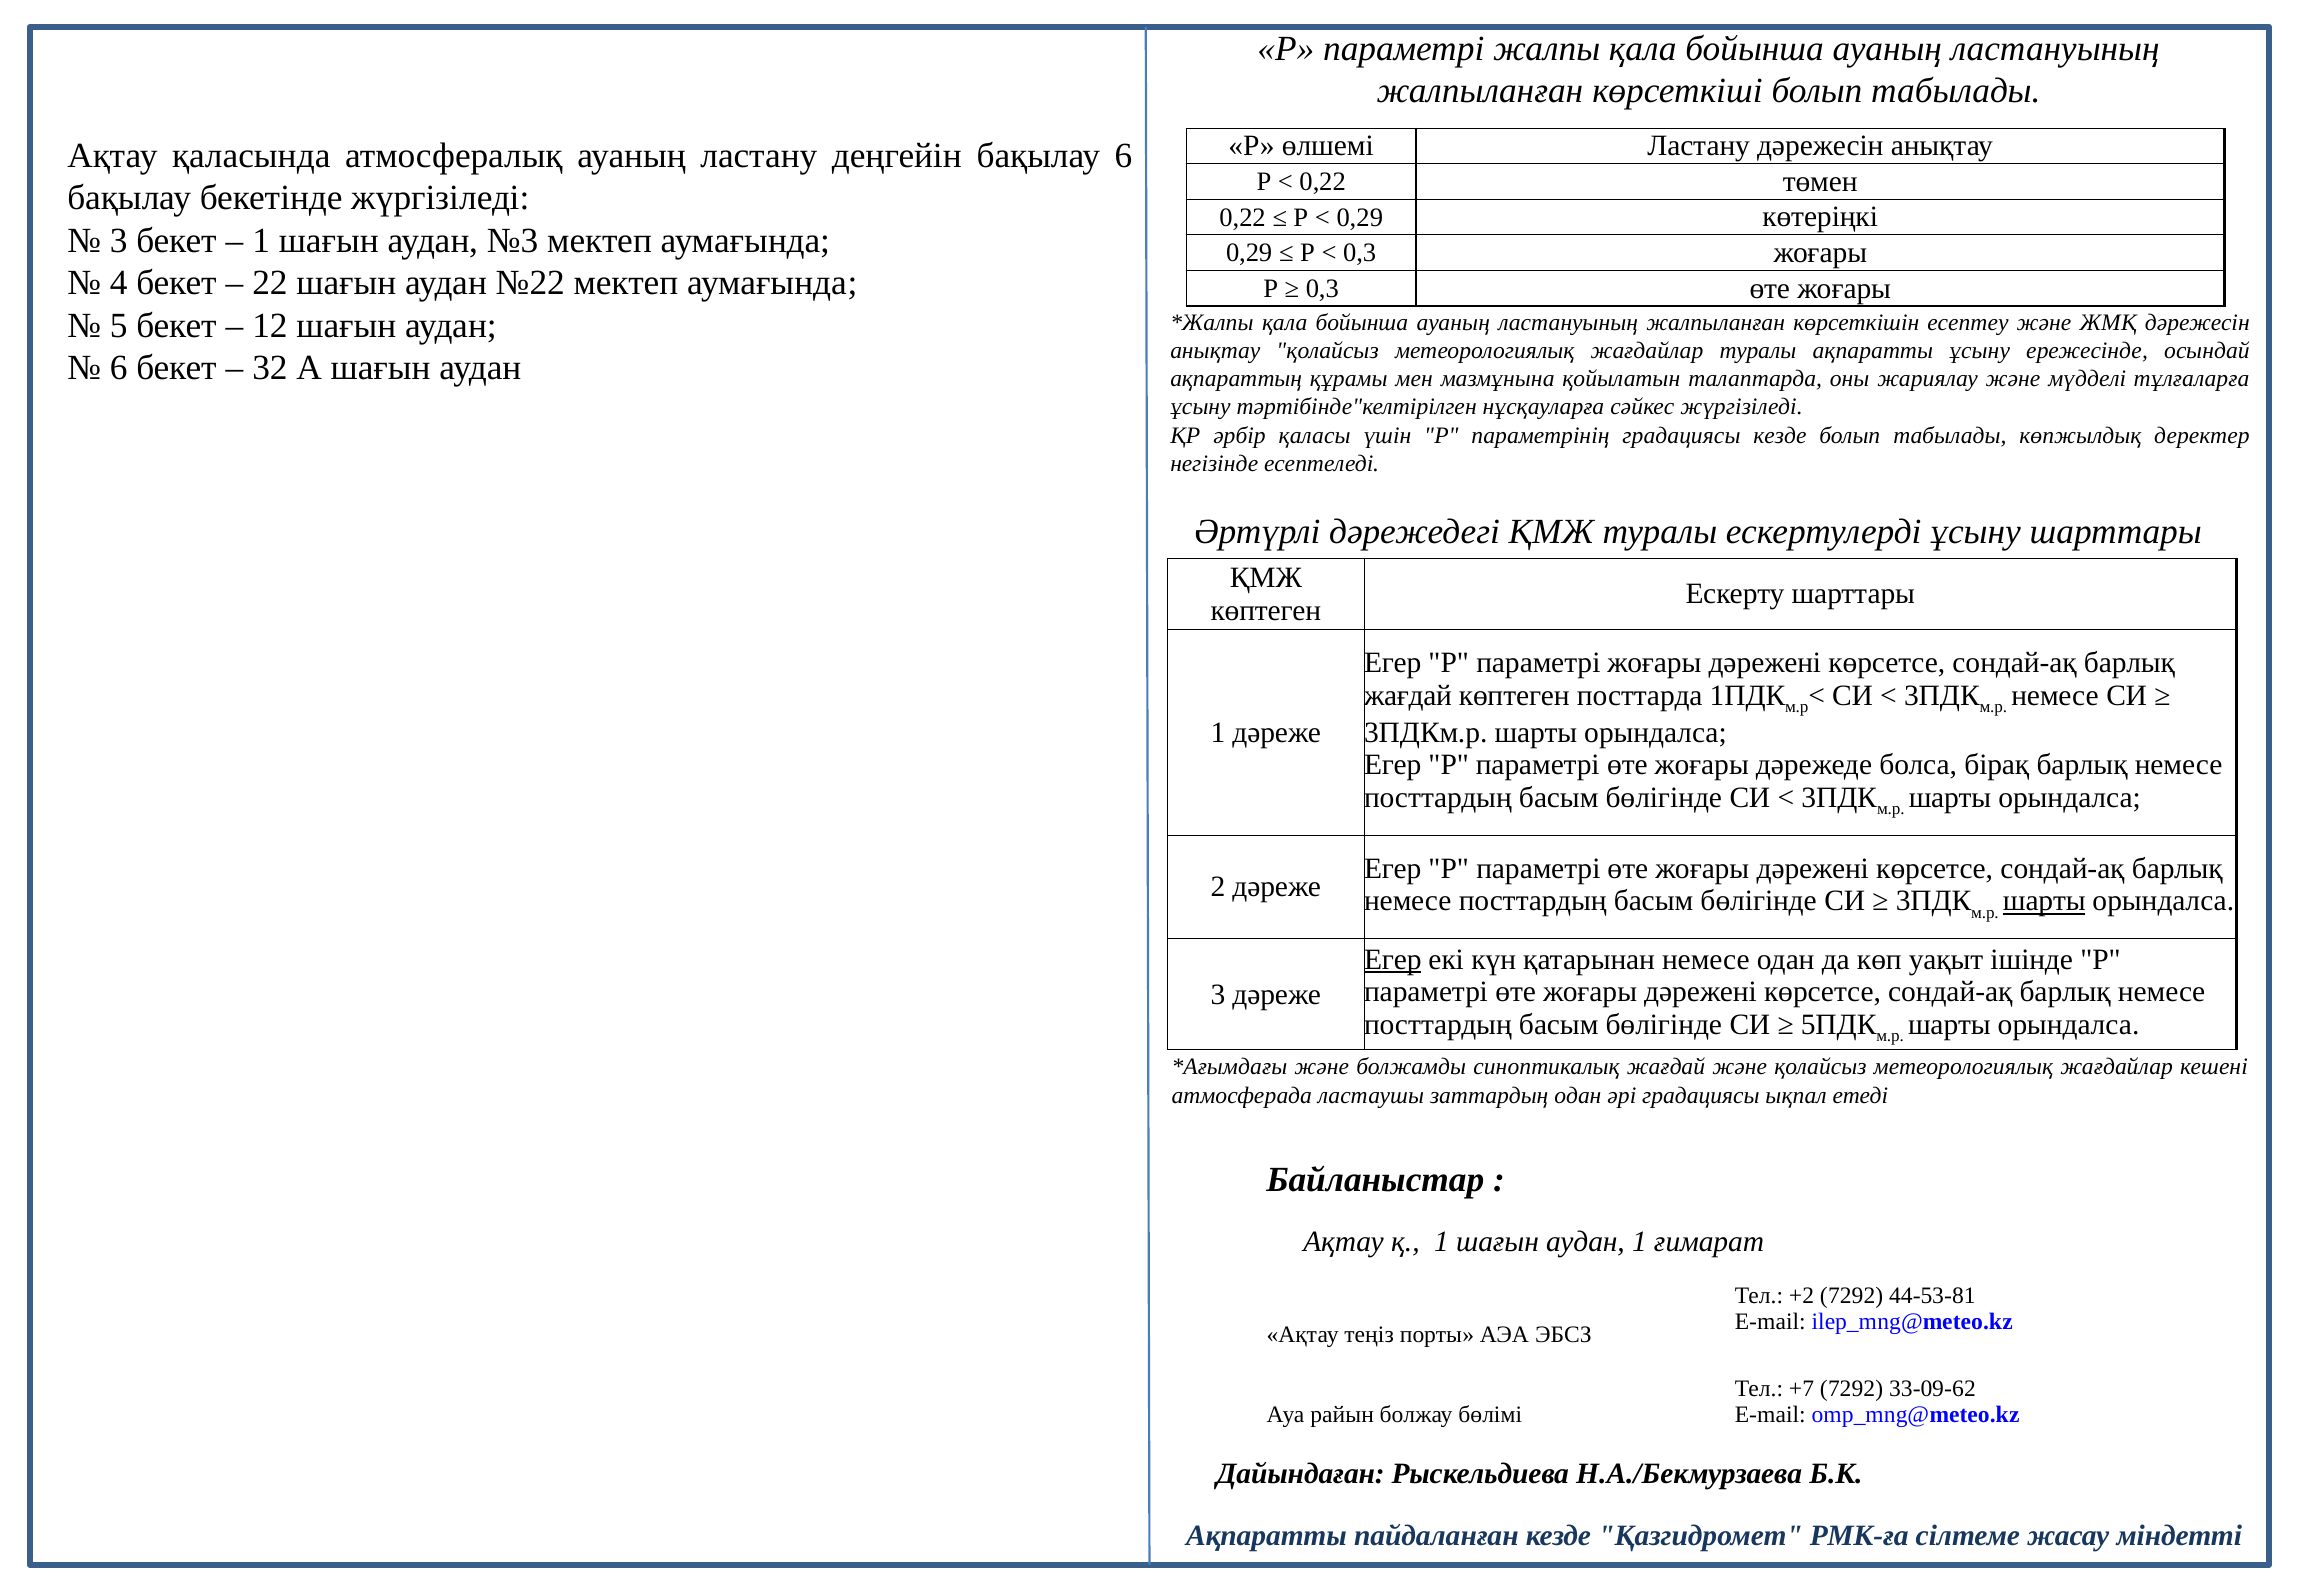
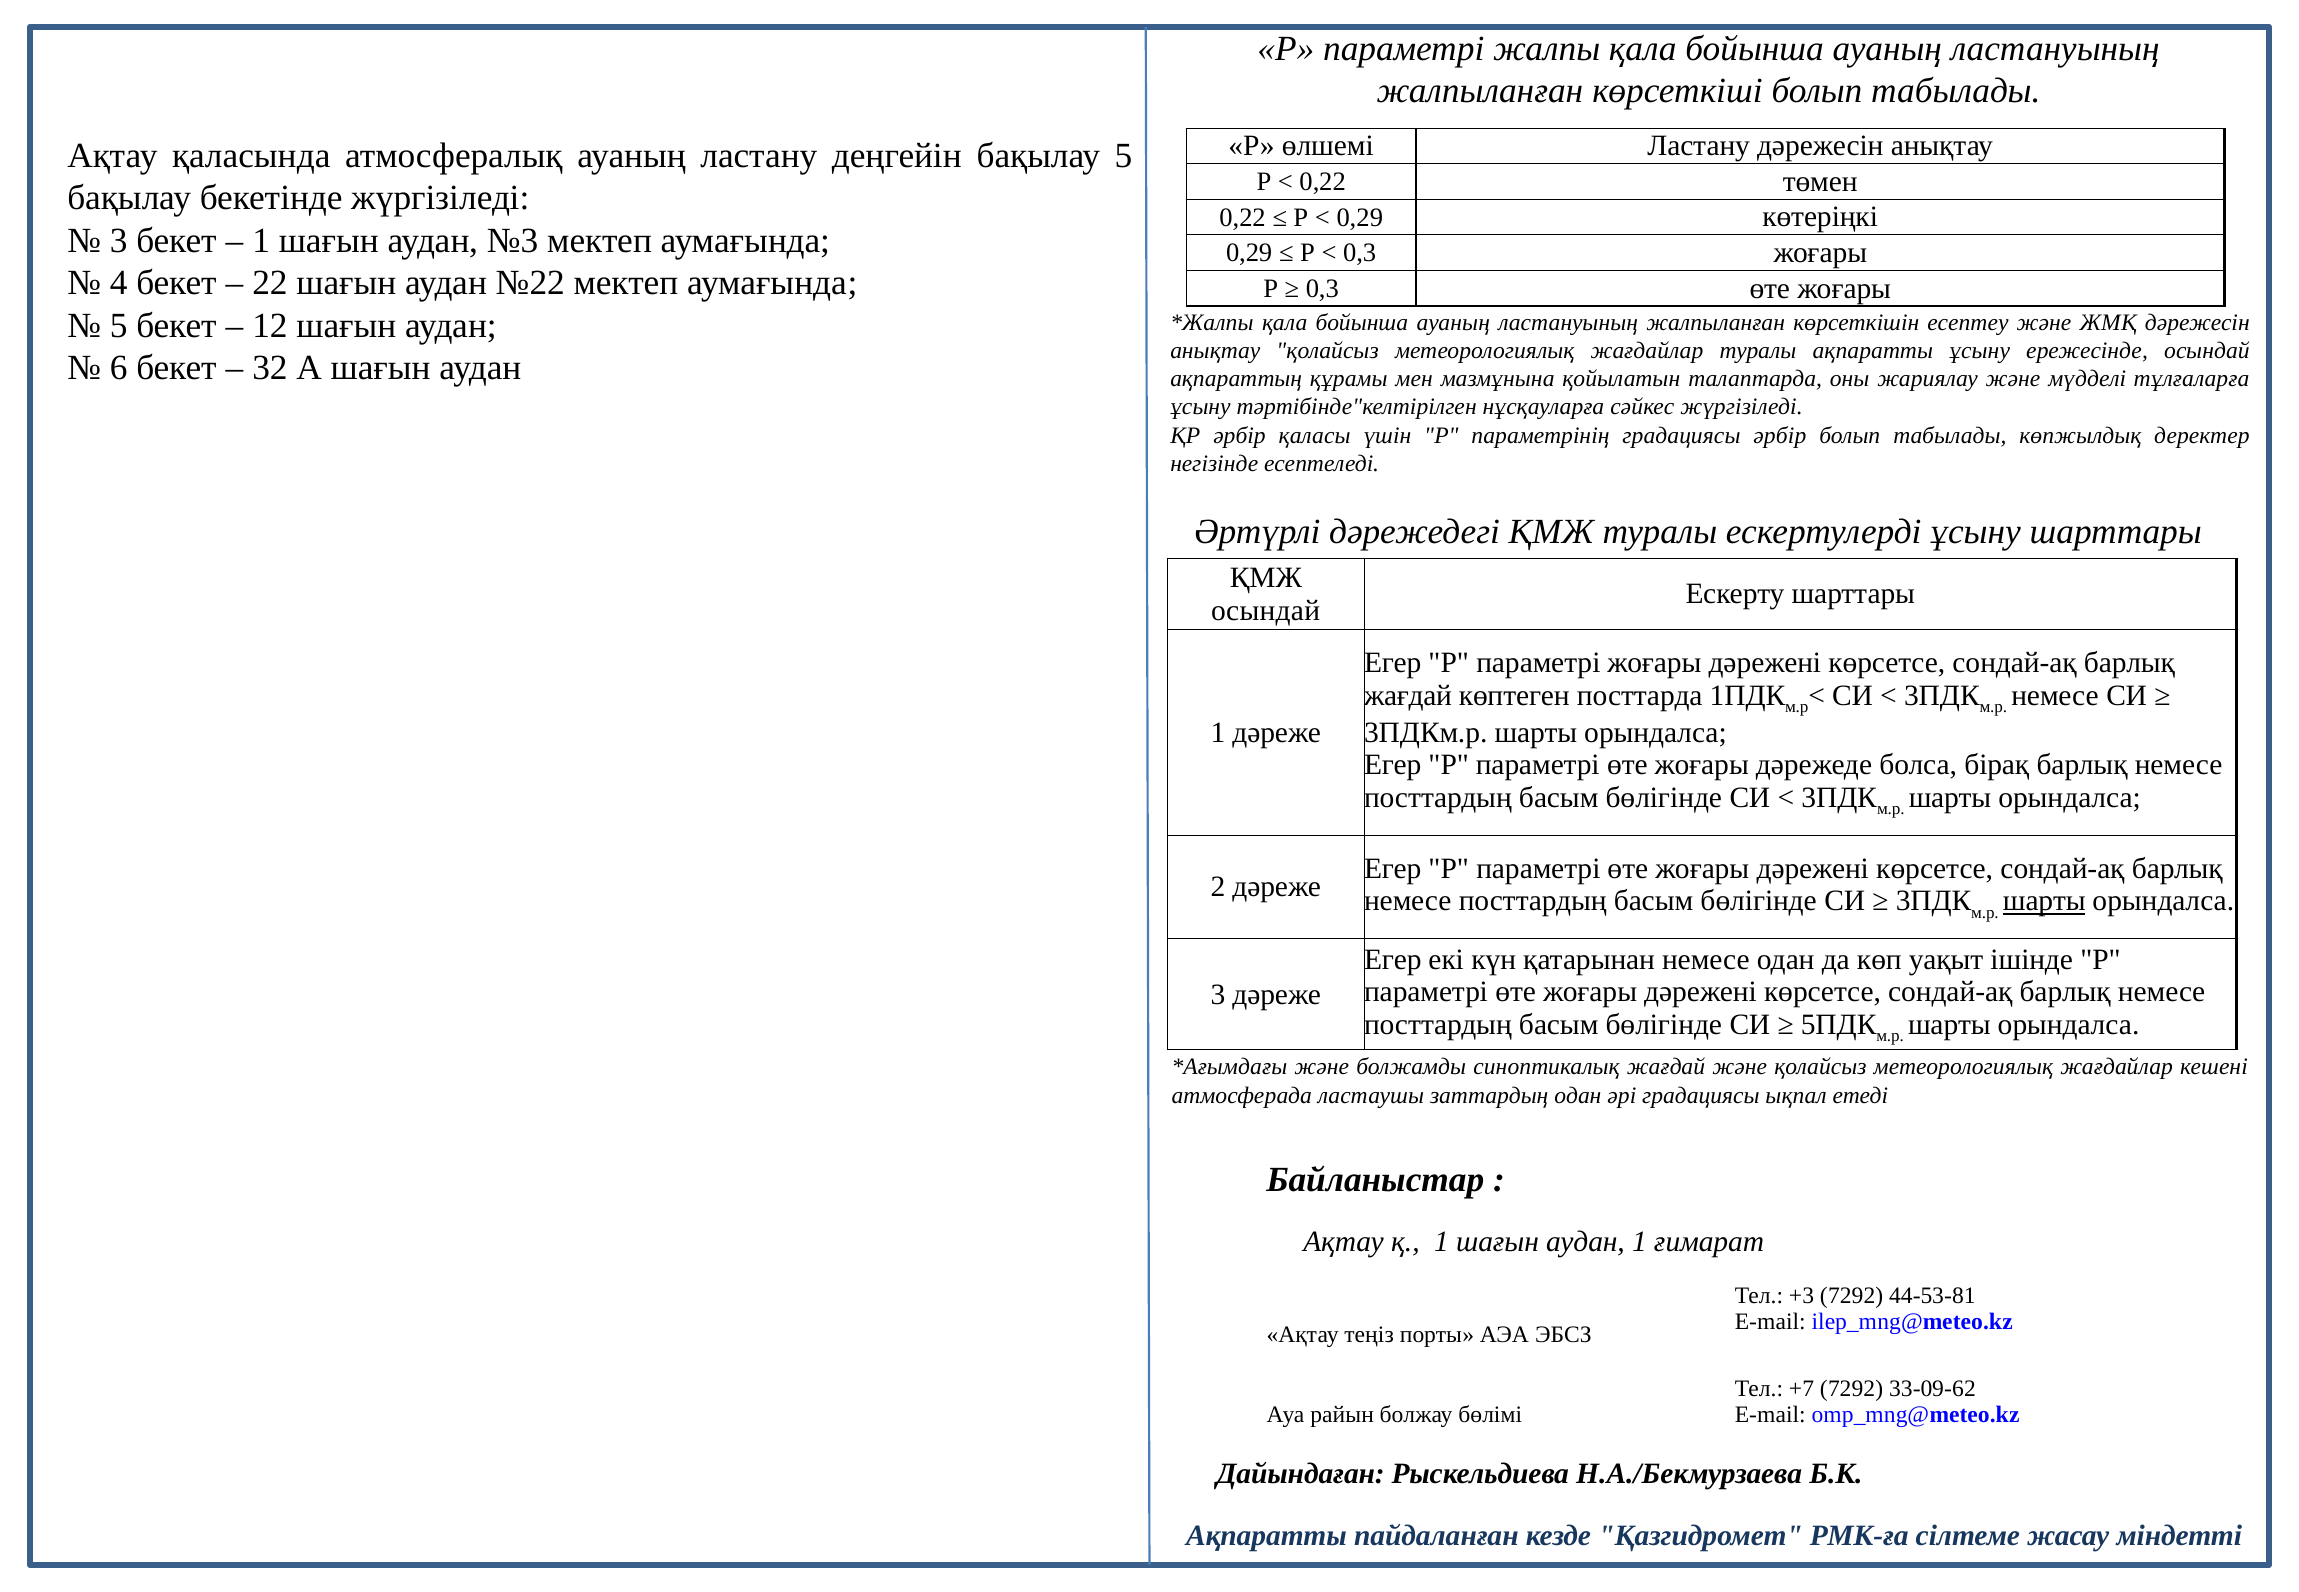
бақылау 6: 6 -> 5
градациясы кезде: кезде -> әрбір
көптеген at (1266, 610): көптеген -> осындай
Егер at (1393, 959) underline: present -> none
+2: +2 -> +3
